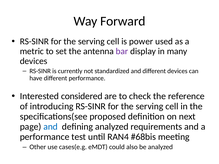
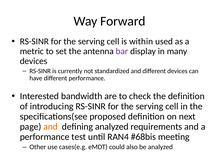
power: power -> within
considered: considered -> bandwidth
the reference: reference -> definition
and at (51, 127) colour: blue -> orange
